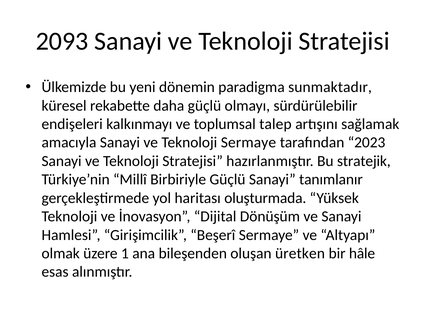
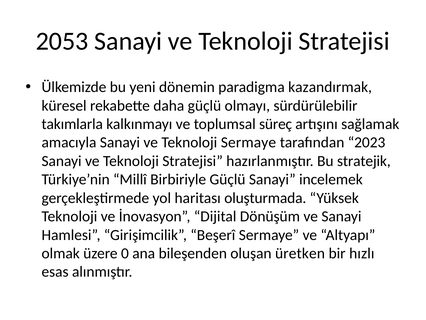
2093: 2093 -> 2053
sunmaktadır: sunmaktadır -> kazandırmak
endişeleri: endişeleri -> takımlarla
talep: talep -> süreç
tanımlanır: tanımlanır -> incelemek
1: 1 -> 0
hâle: hâle -> hızlı
